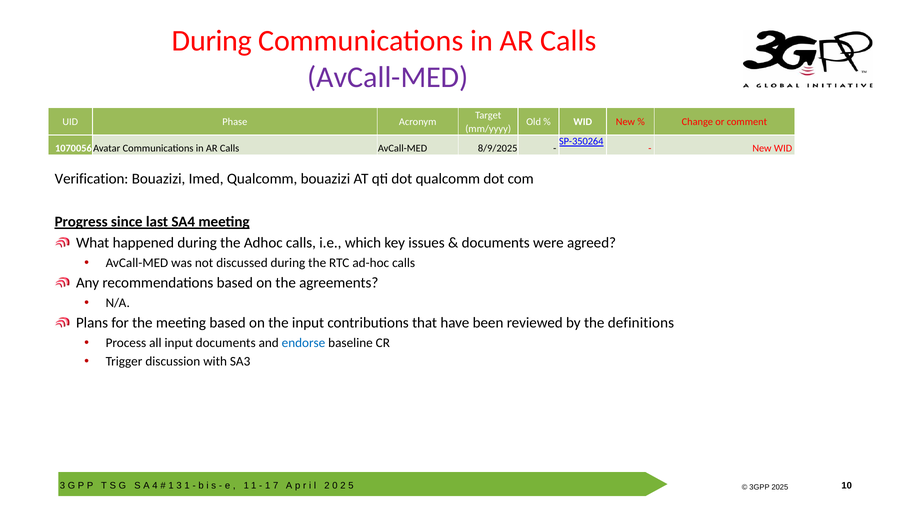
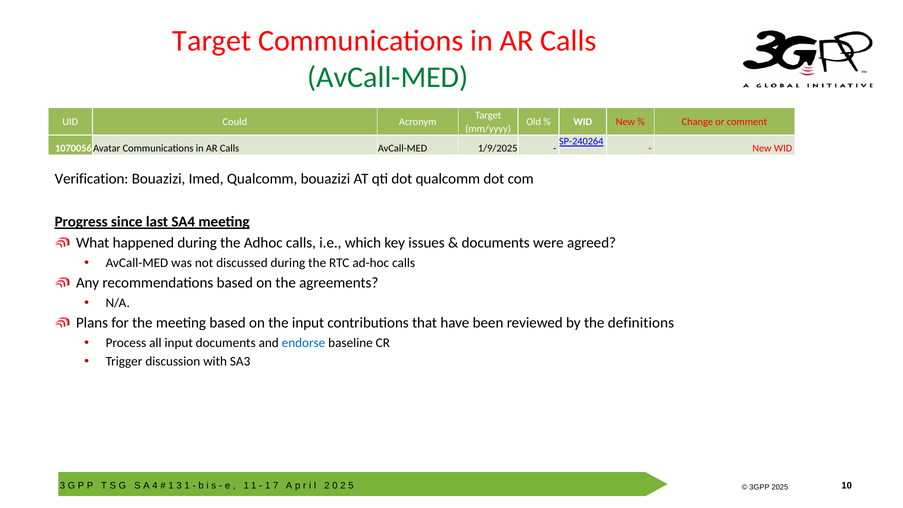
During at (212, 41): During -> Target
AvCall-MED at (388, 77) colour: purple -> green
Phase: Phase -> Could
SP-350264: SP-350264 -> SP-240264
8/9/2025: 8/9/2025 -> 1/9/2025
